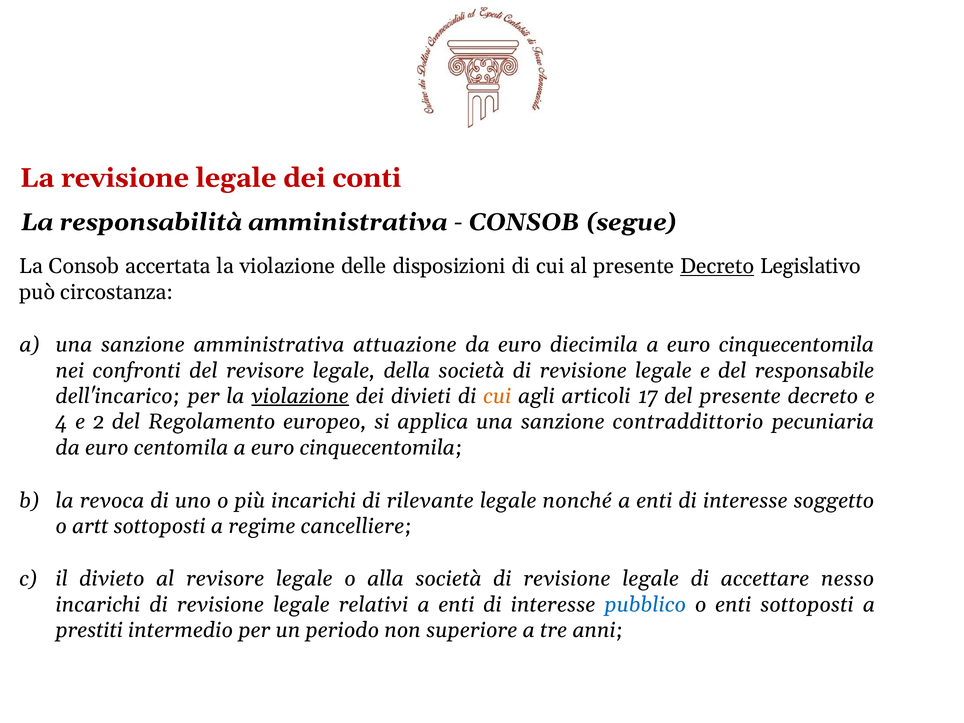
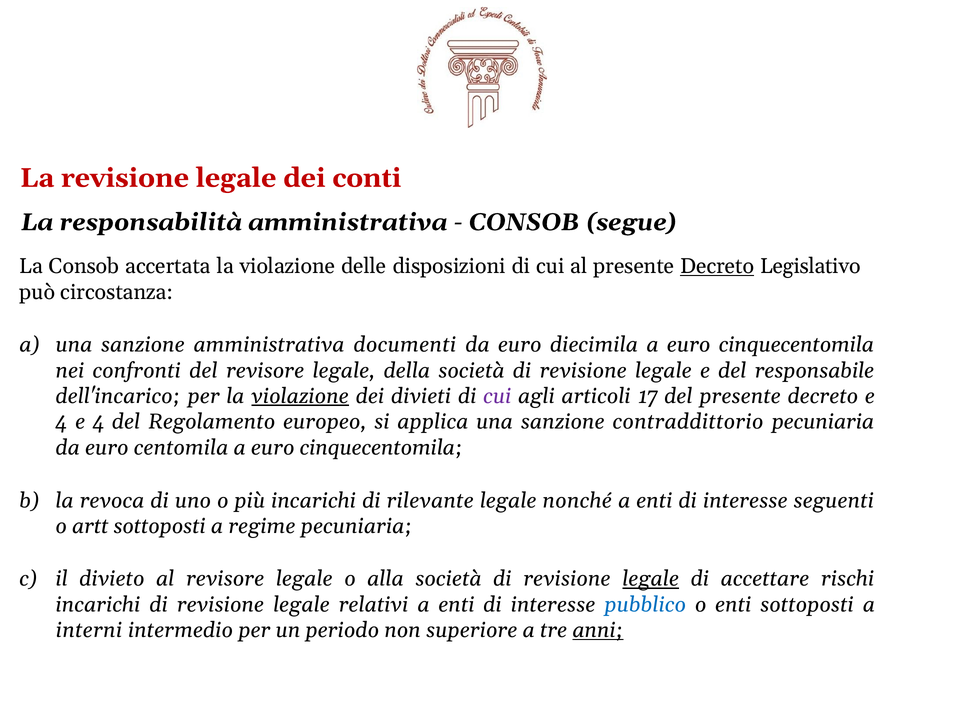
attuazione: attuazione -> documenti
cui at (497, 396) colour: orange -> purple
4 e 2: 2 -> 4
soggetto: soggetto -> seguenti
regime cancelliere: cancelliere -> pecuniaria
legale at (651, 579) underline: none -> present
nesso: nesso -> rischi
prestiti: prestiti -> interni
anni underline: none -> present
